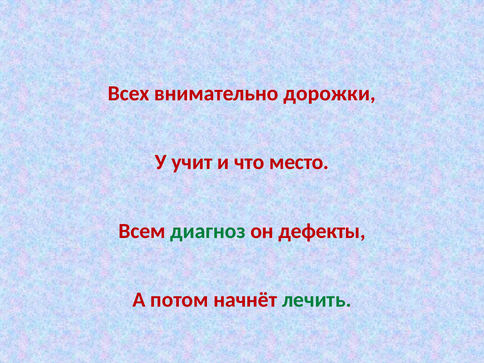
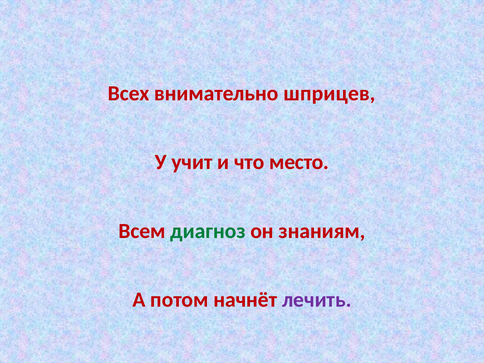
дорожки: дорожки -> шприцев
дефекты: дефекты -> знаниям
лечить colour: green -> purple
